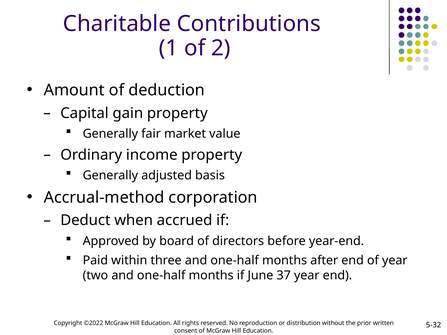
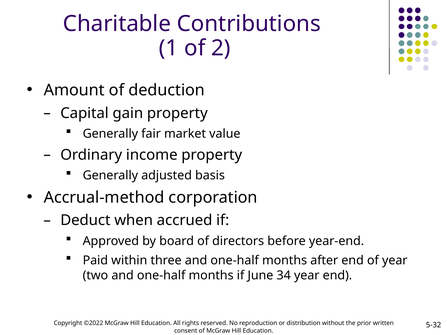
37: 37 -> 34
